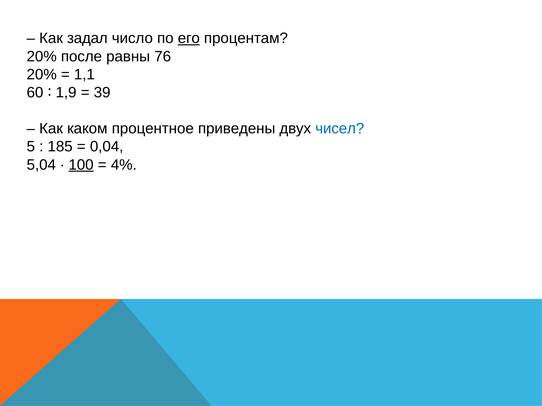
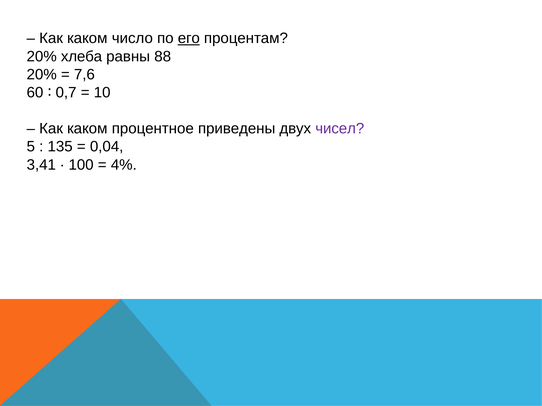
задал at (87, 38): задал -> каком
после: после -> хлеба
76: 76 -> 88
1,1: 1,1 -> 7,6
1,9: 1,9 -> 0,7
39: 39 -> 10
чисел colour: blue -> purple
185: 185 -> 135
5,04: 5,04 -> 3,41
100 underline: present -> none
